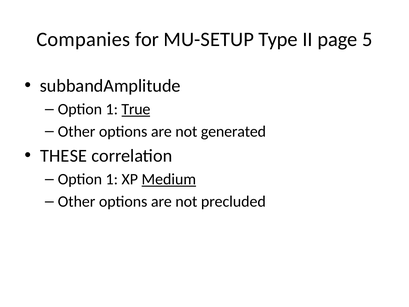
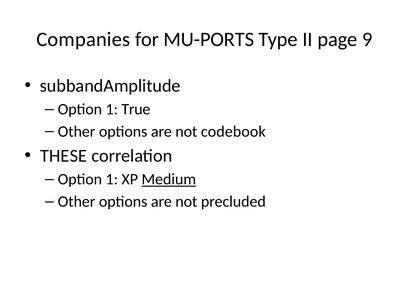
MU-SETUP: MU-SETUP -> MU-PORTS
5: 5 -> 9
True underline: present -> none
generated: generated -> codebook
